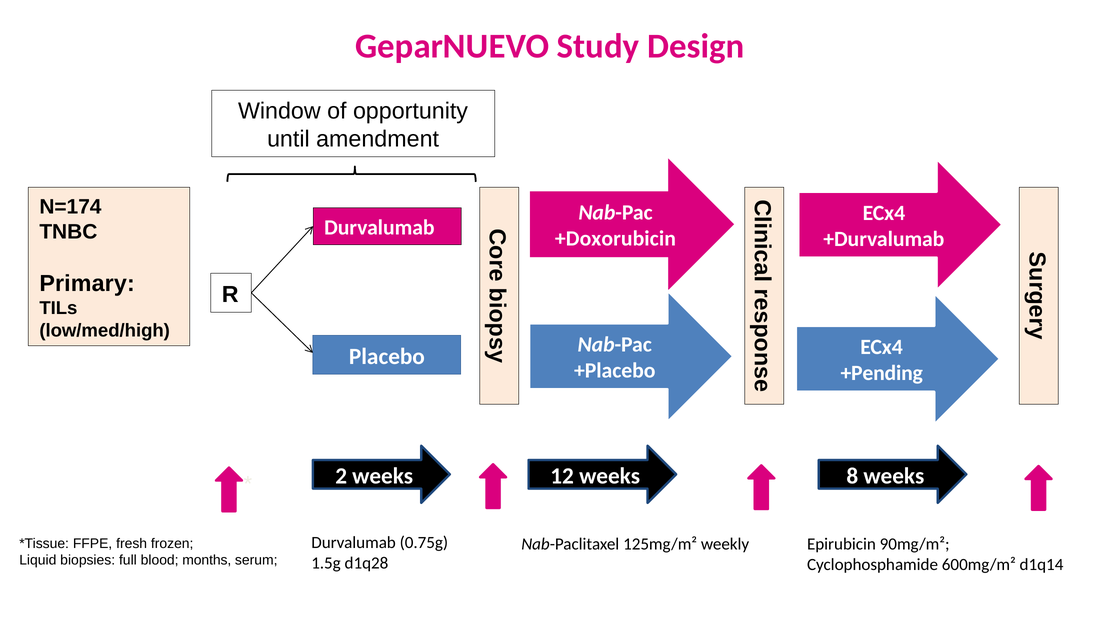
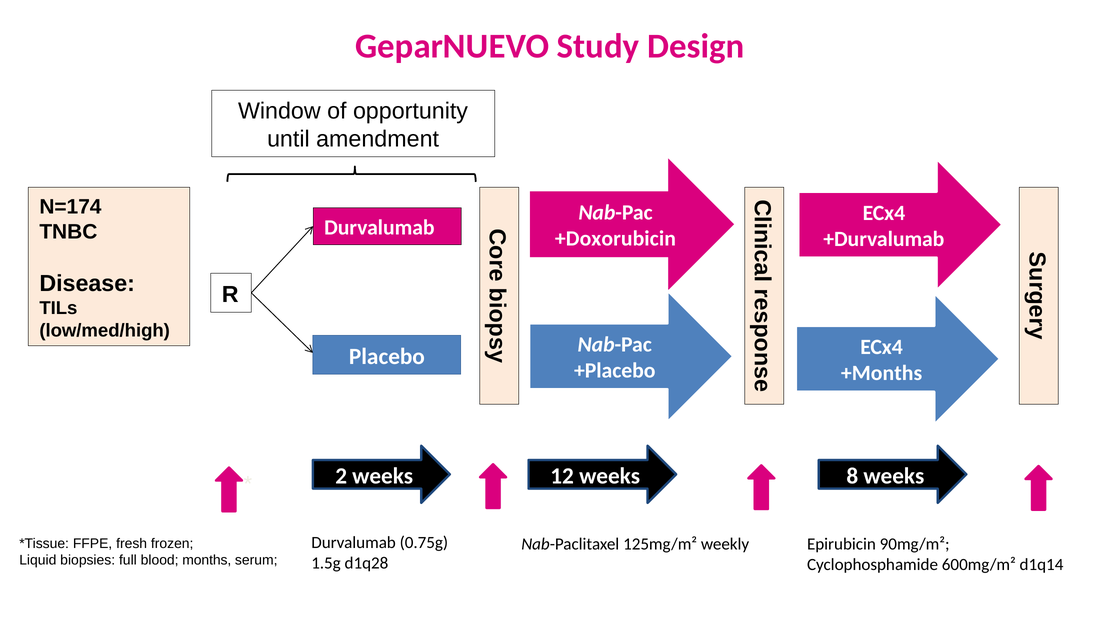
Primary: Primary -> Disease
+Pending: +Pending -> +Months
